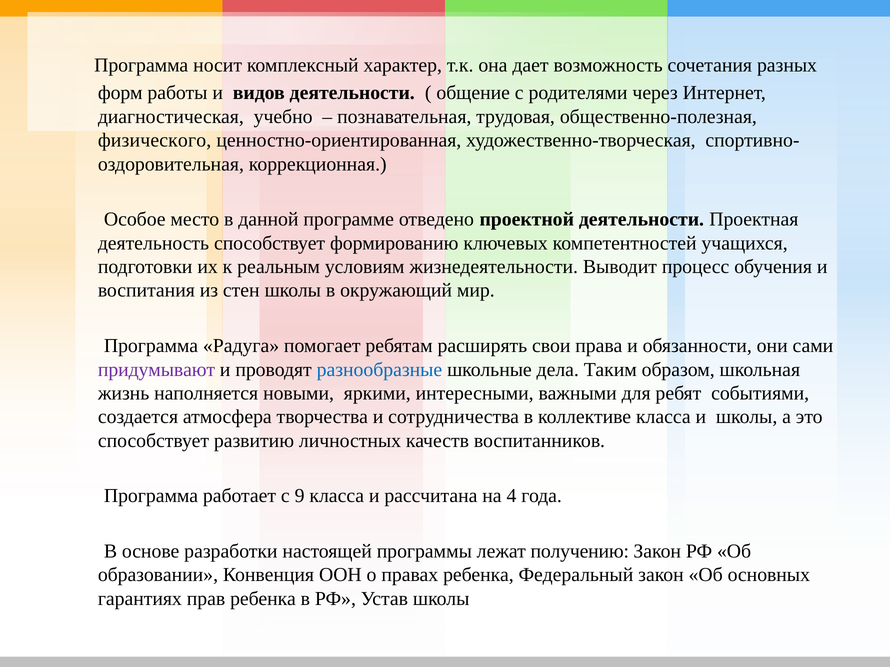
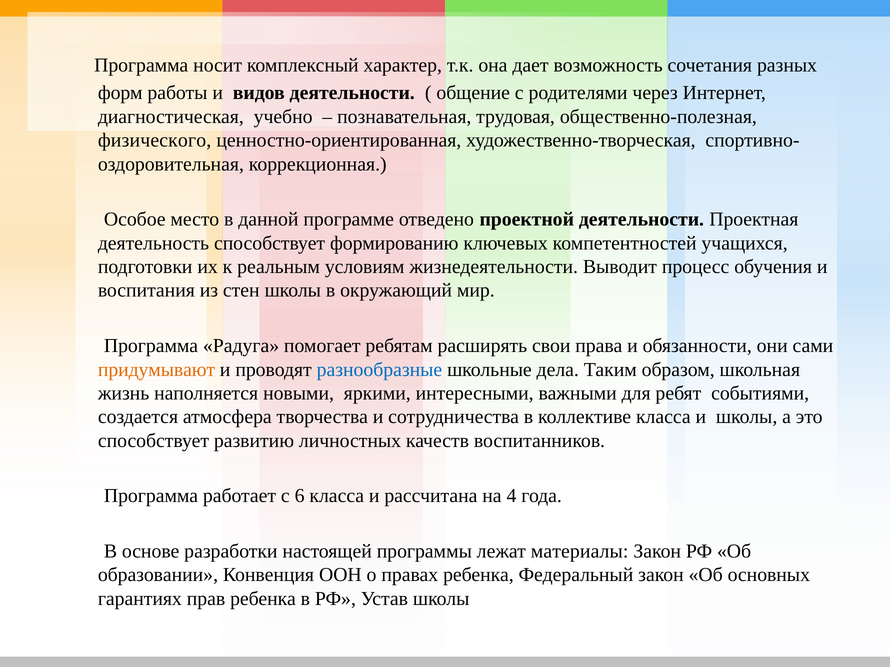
придумывают colour: purple -> orange
9: 9 -> 6
получению: получению -> материалы
